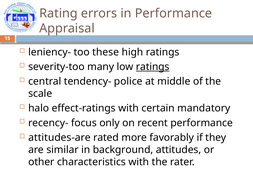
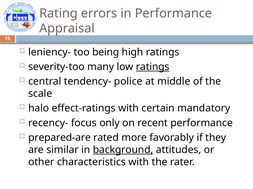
these: these -> being
attitudes-are: attitudes-are -> prepared-are
background underline: none -> present
